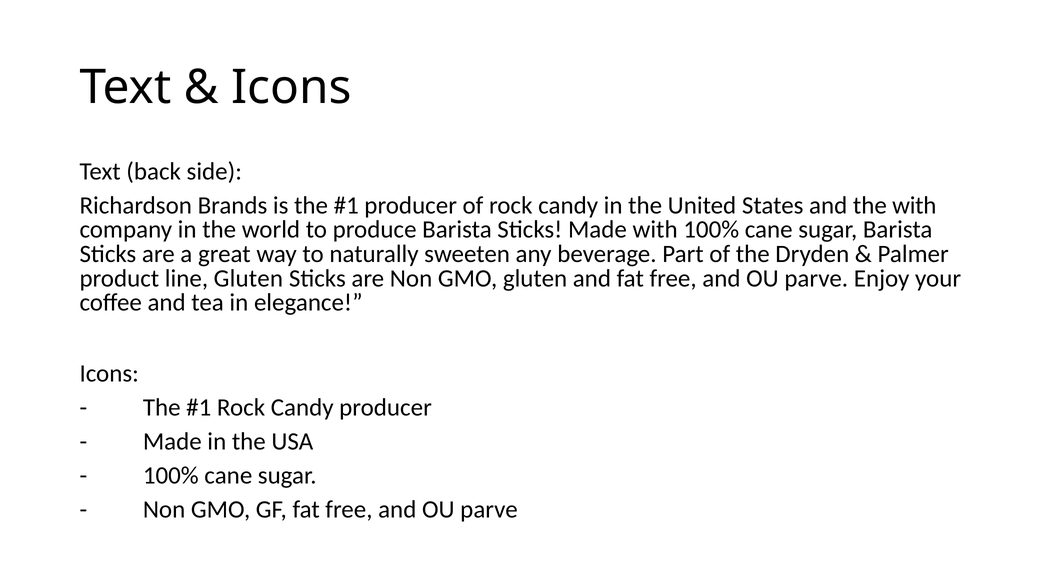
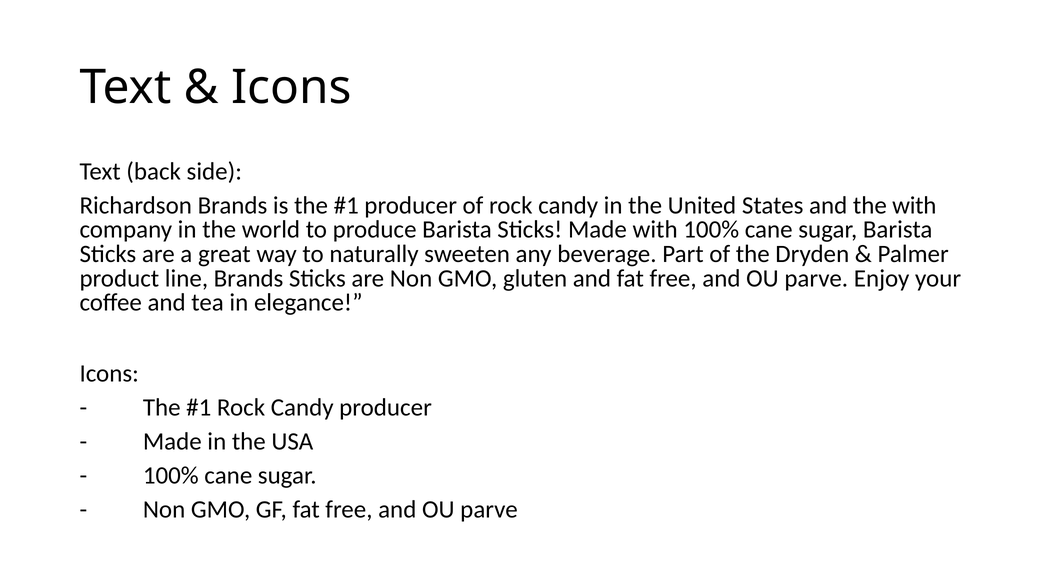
line Gluten: Gluten -> Brands
